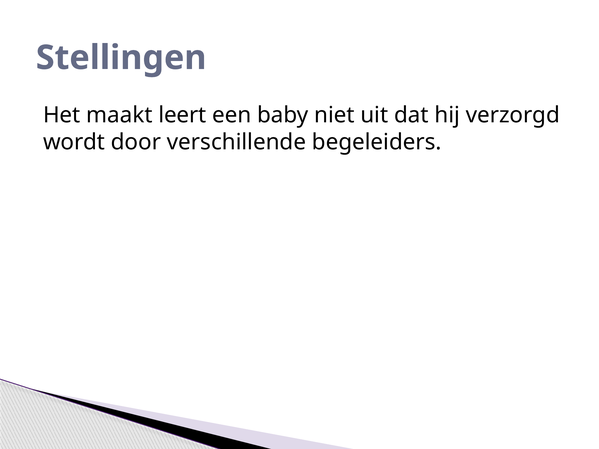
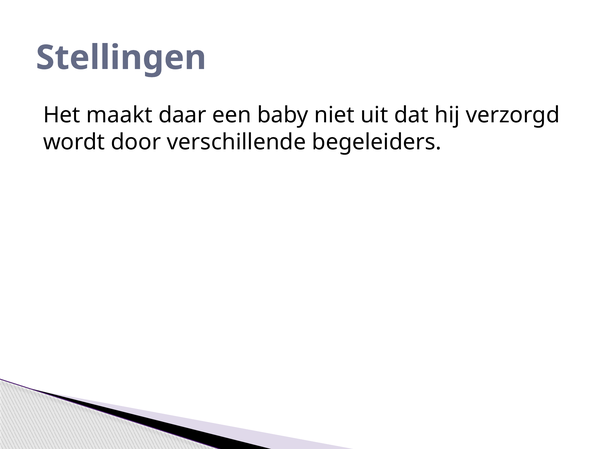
leert: leert -> daar
